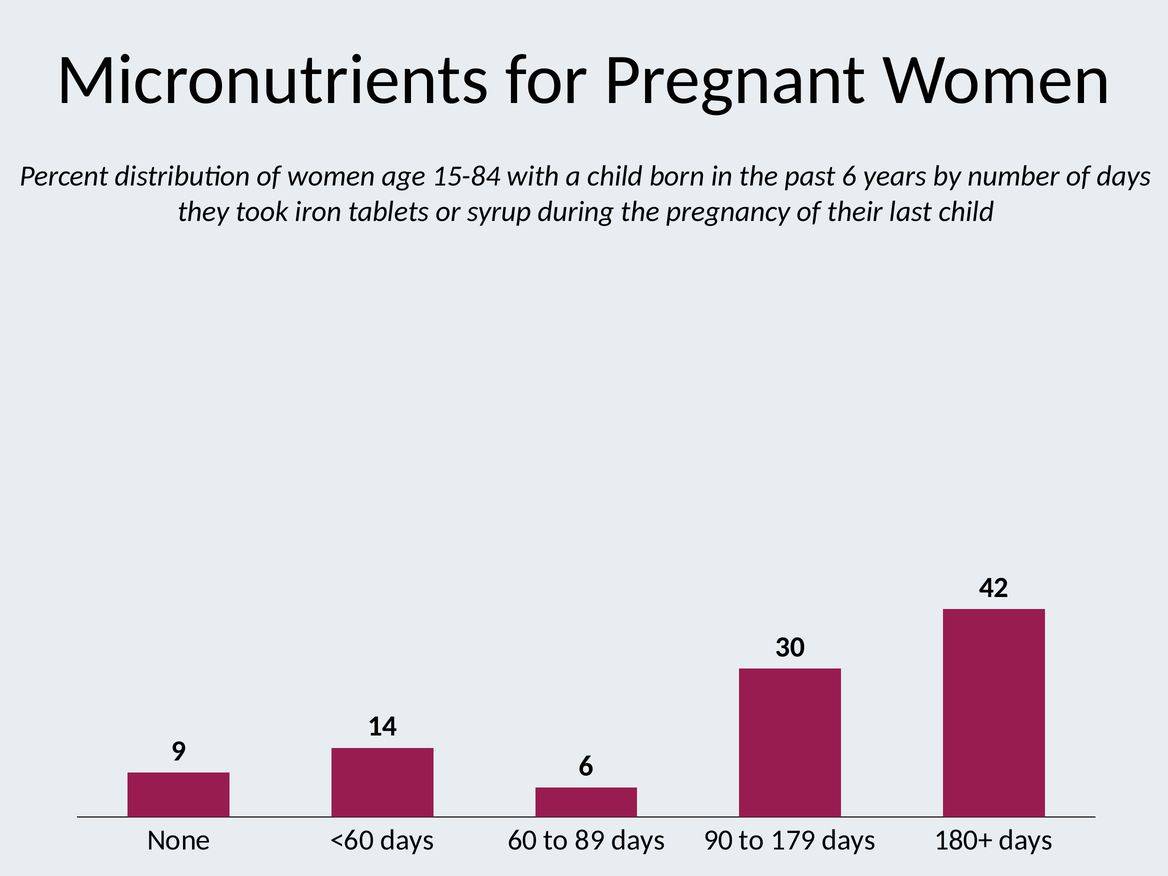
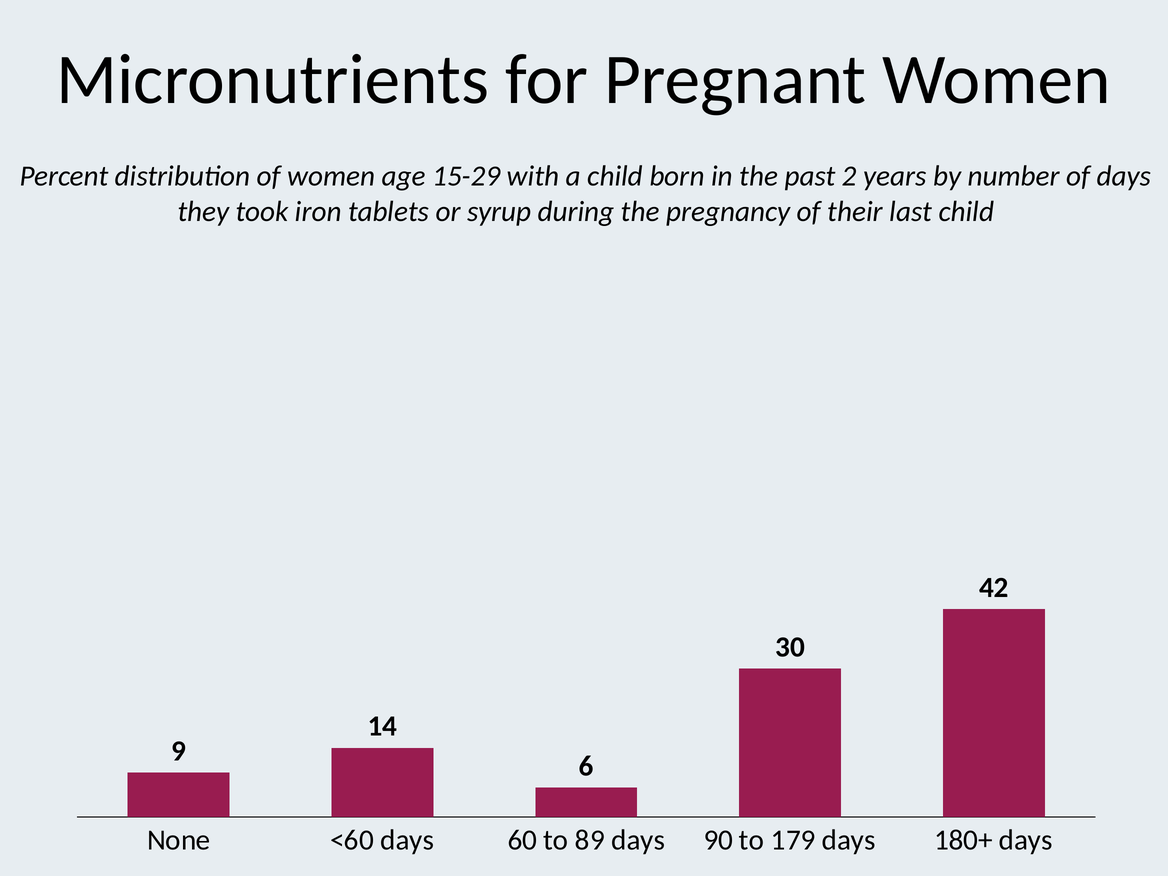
15-84: 15-84 -> 15-29
past 6: 6 -> 2
